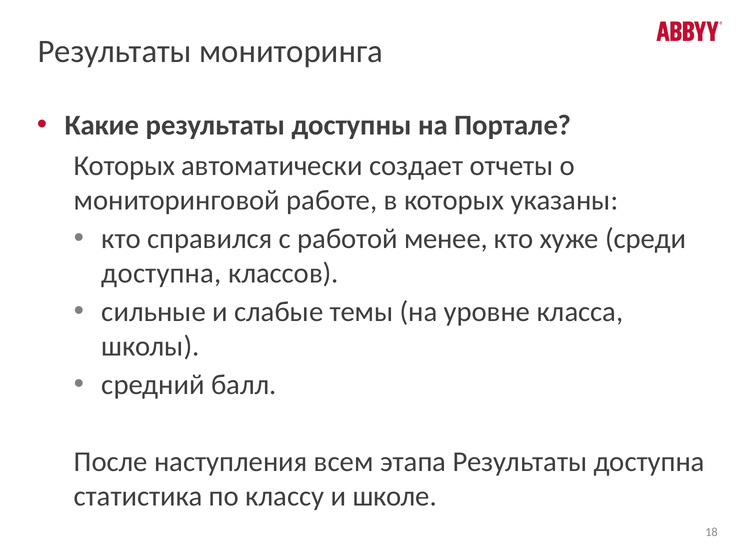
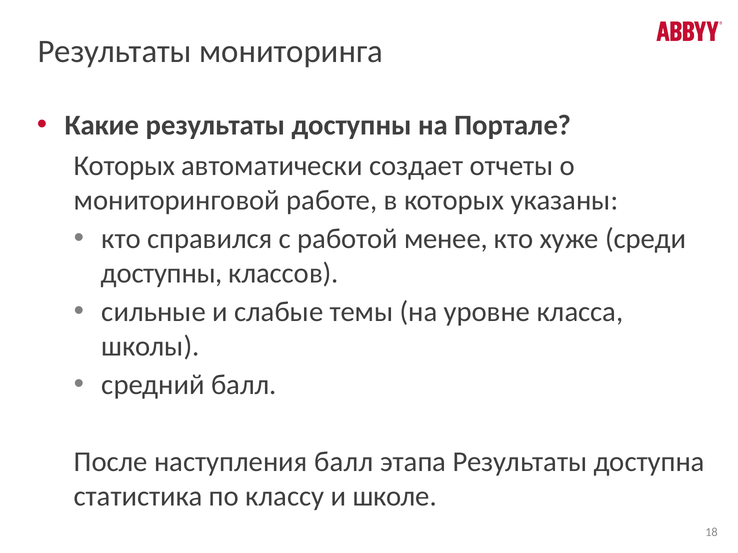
доступна at (162, 273): доступна -> доступны
наступления всем: всем -> балл
